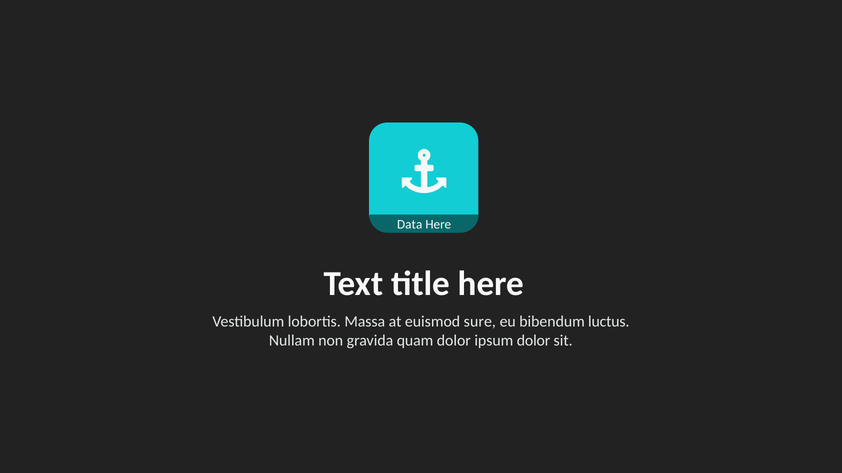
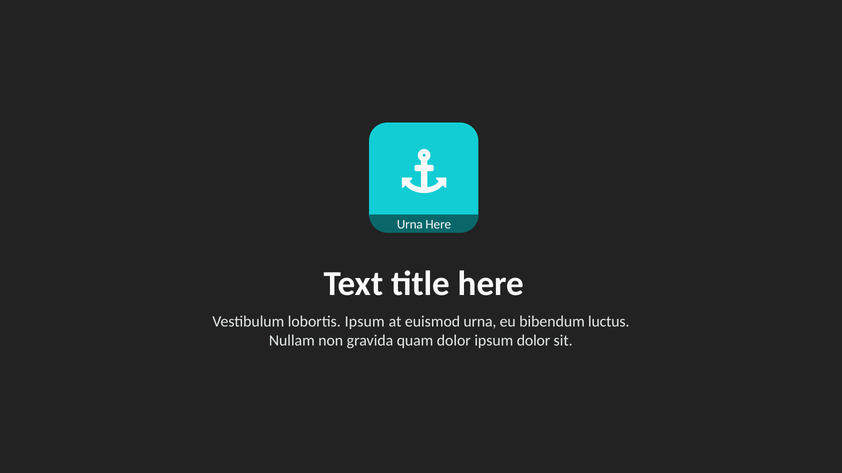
Data at (410, 224): Data -> Urna
lobortis Massa: Massa -> Ipsum
euismod sure: sure -> urna
